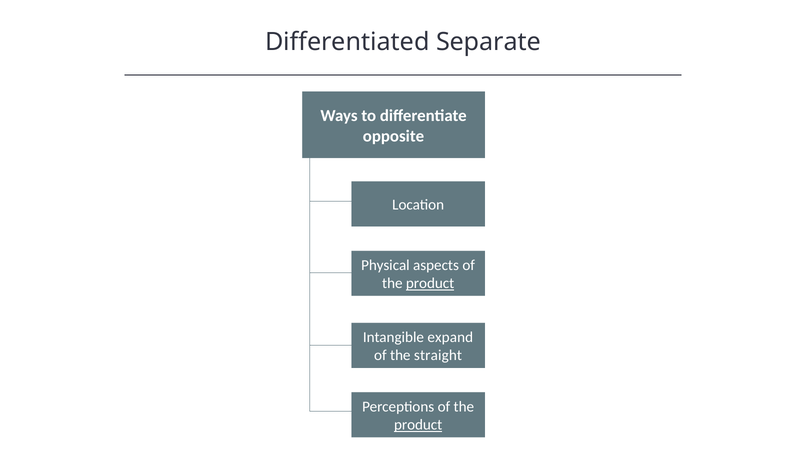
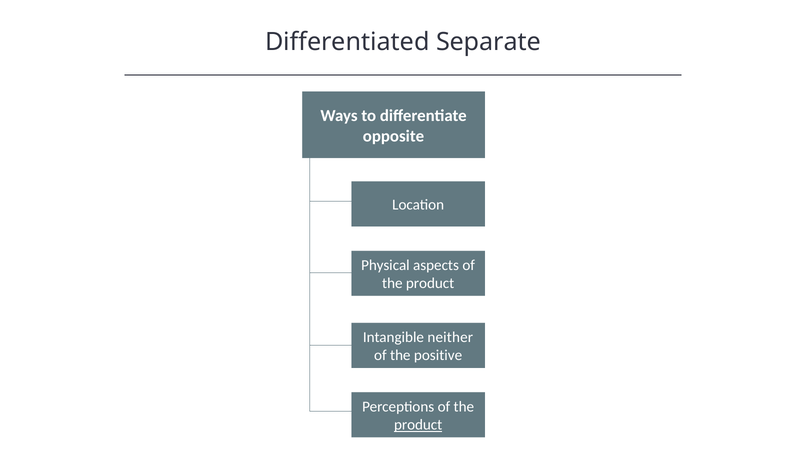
product at (430, 284) underline: present -> none
expand: expand -> neither
straight: straight -> positive
